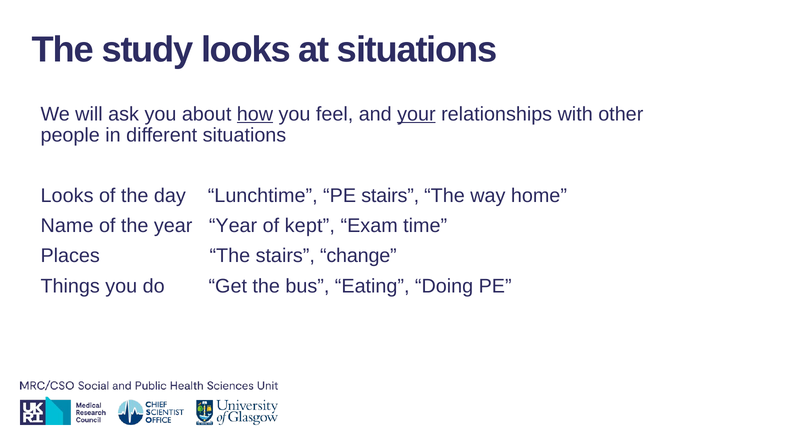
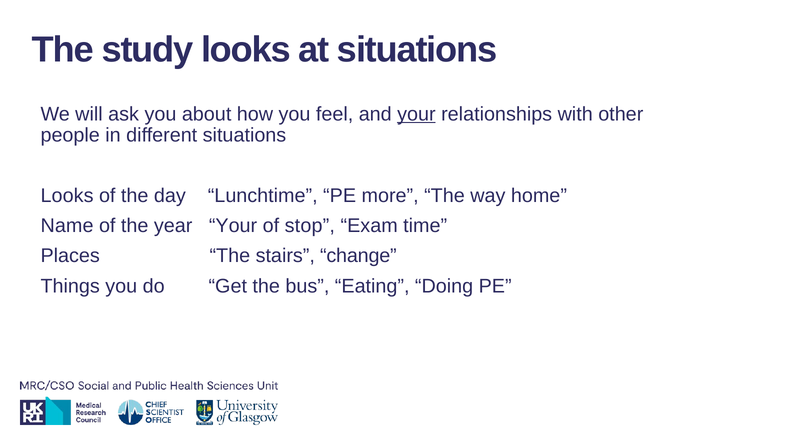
how underline: present -> none
PE stairs: stairs -> more
year Year: Year -> Your
kept: kept -> stop
